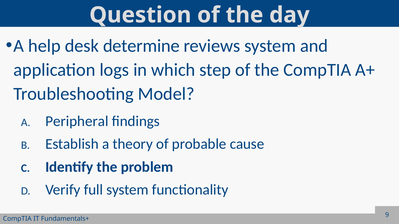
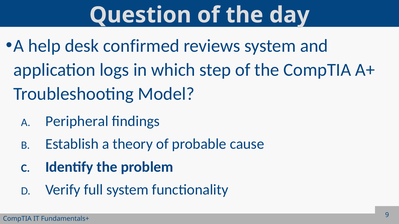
determine: determine -> confirmed
